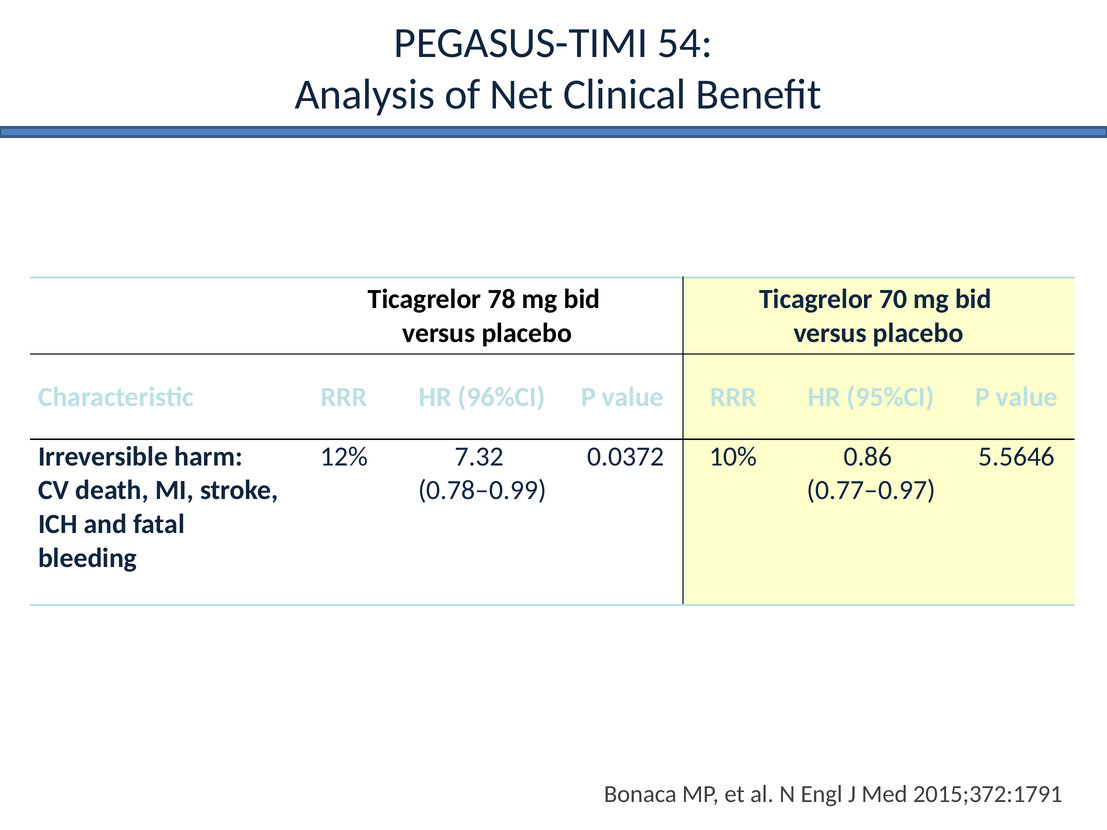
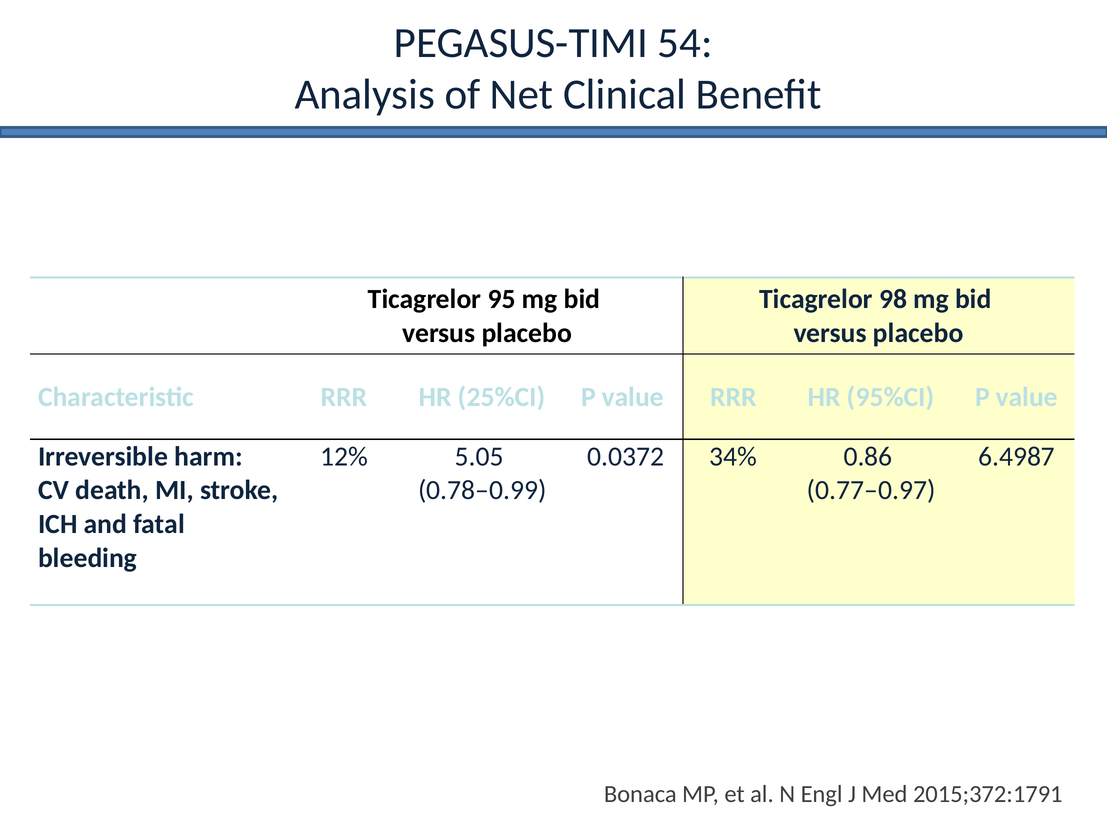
78: 78 -> 95
70: 70 -> 98
96%CI: 96%CI -> 25%CI
7.32: 7.32 -> 5.05
10%: 10% -> 34%
5.5646: 5.5646 -> 6.4987
